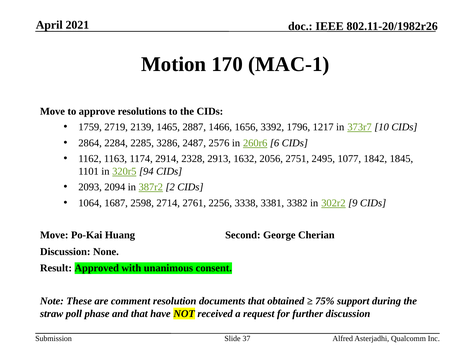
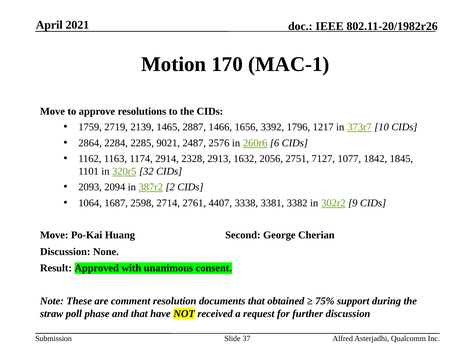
3286: 3286 -> 9021
2495: 2495 -> 7127
94: 94 -> 32
2256: 2256 -> 4407
